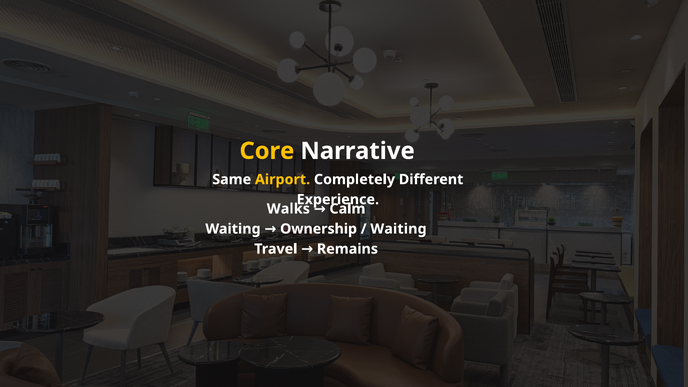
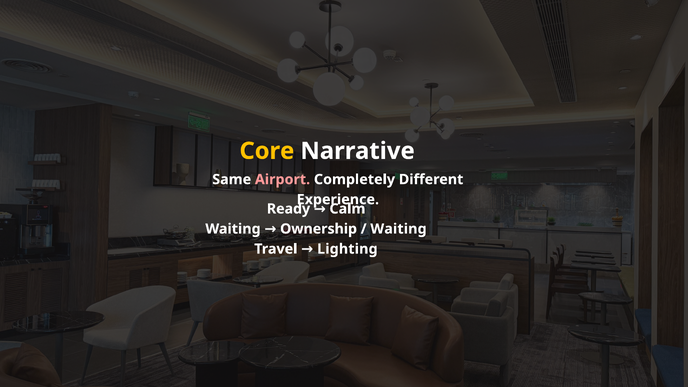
Airport colour: yellow -> pink
Walks: Walks -> Ready
Remains: Remains -> Lighting
